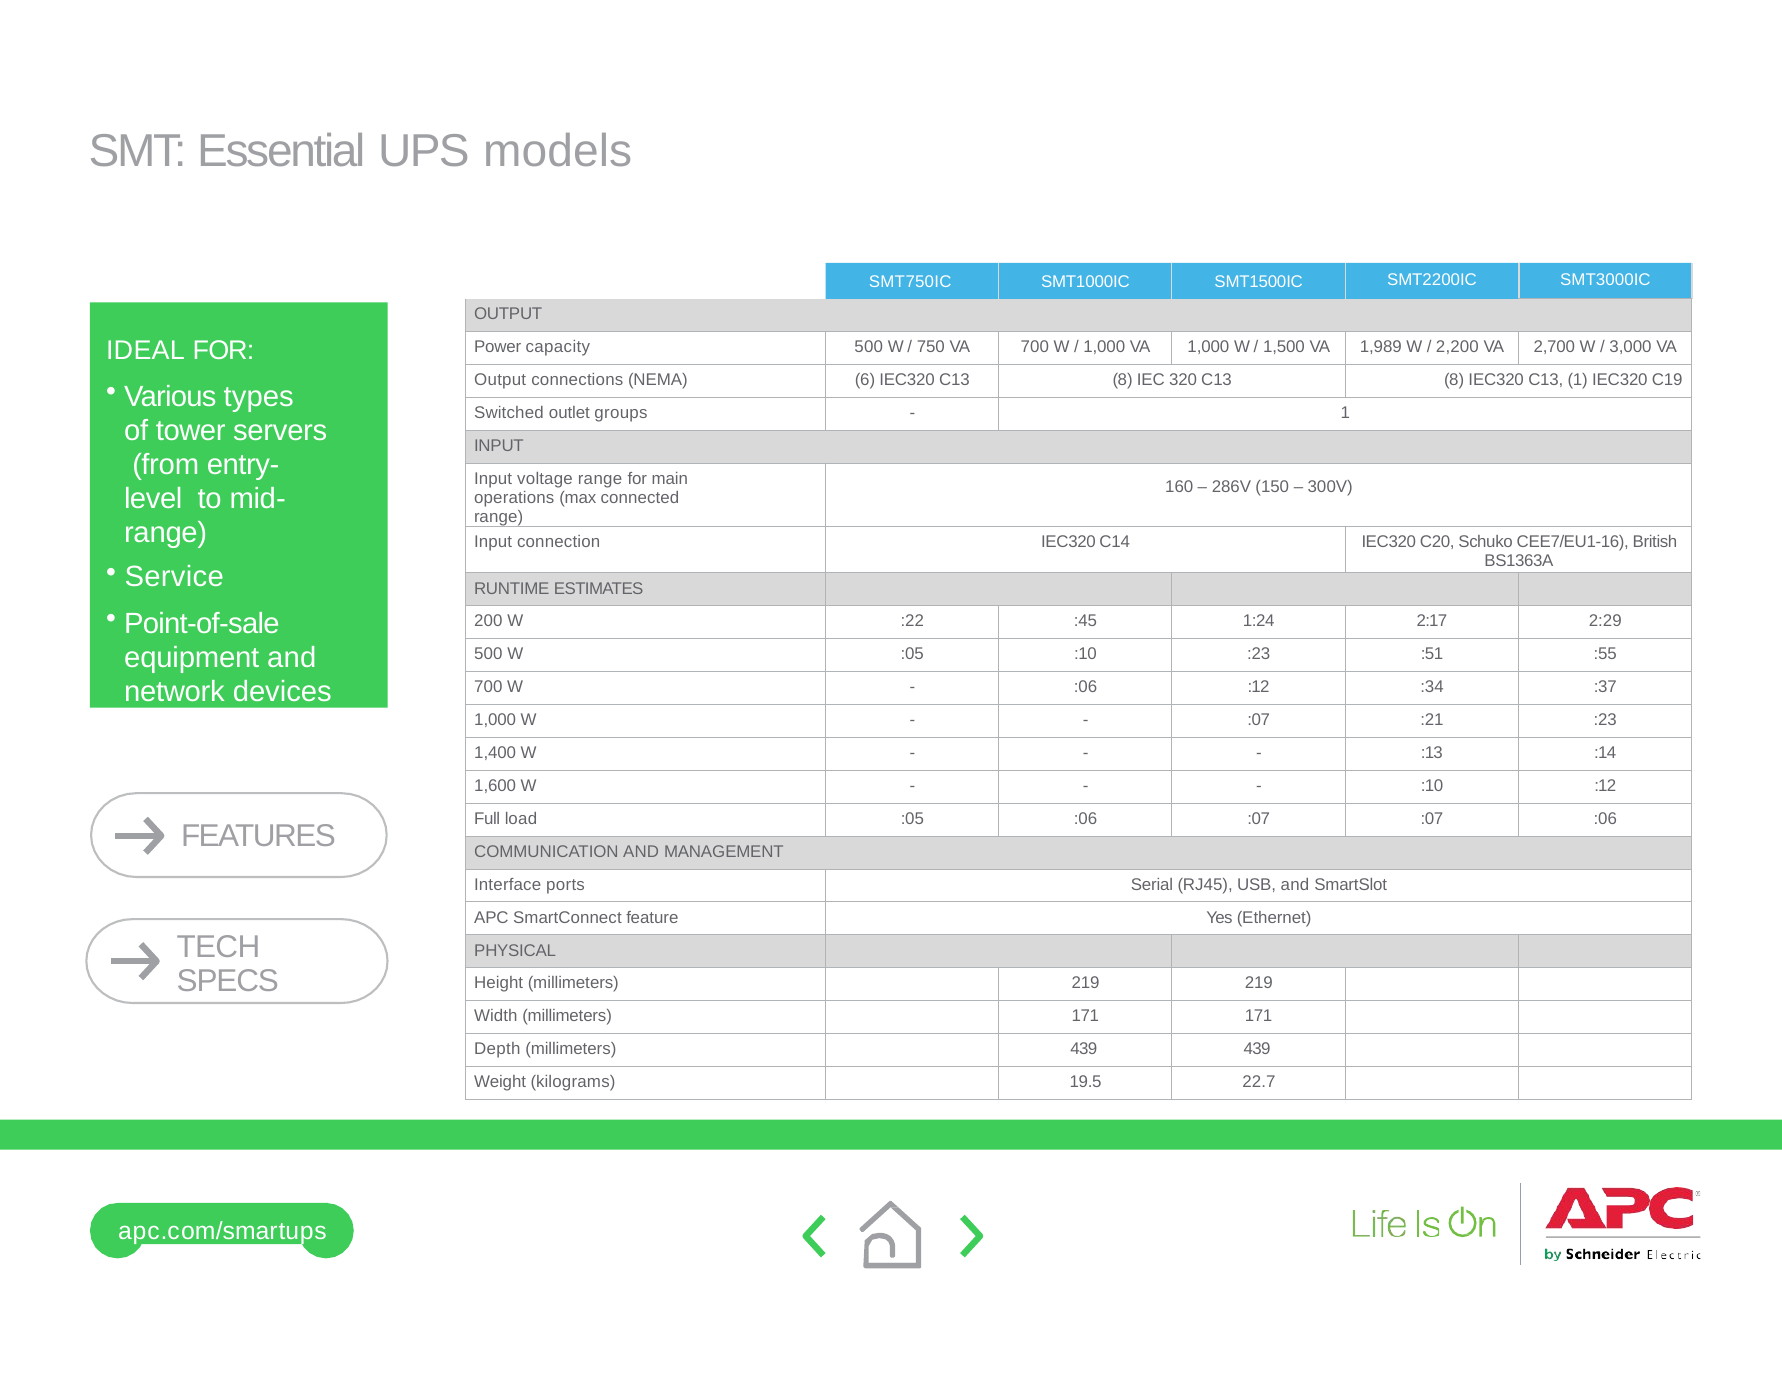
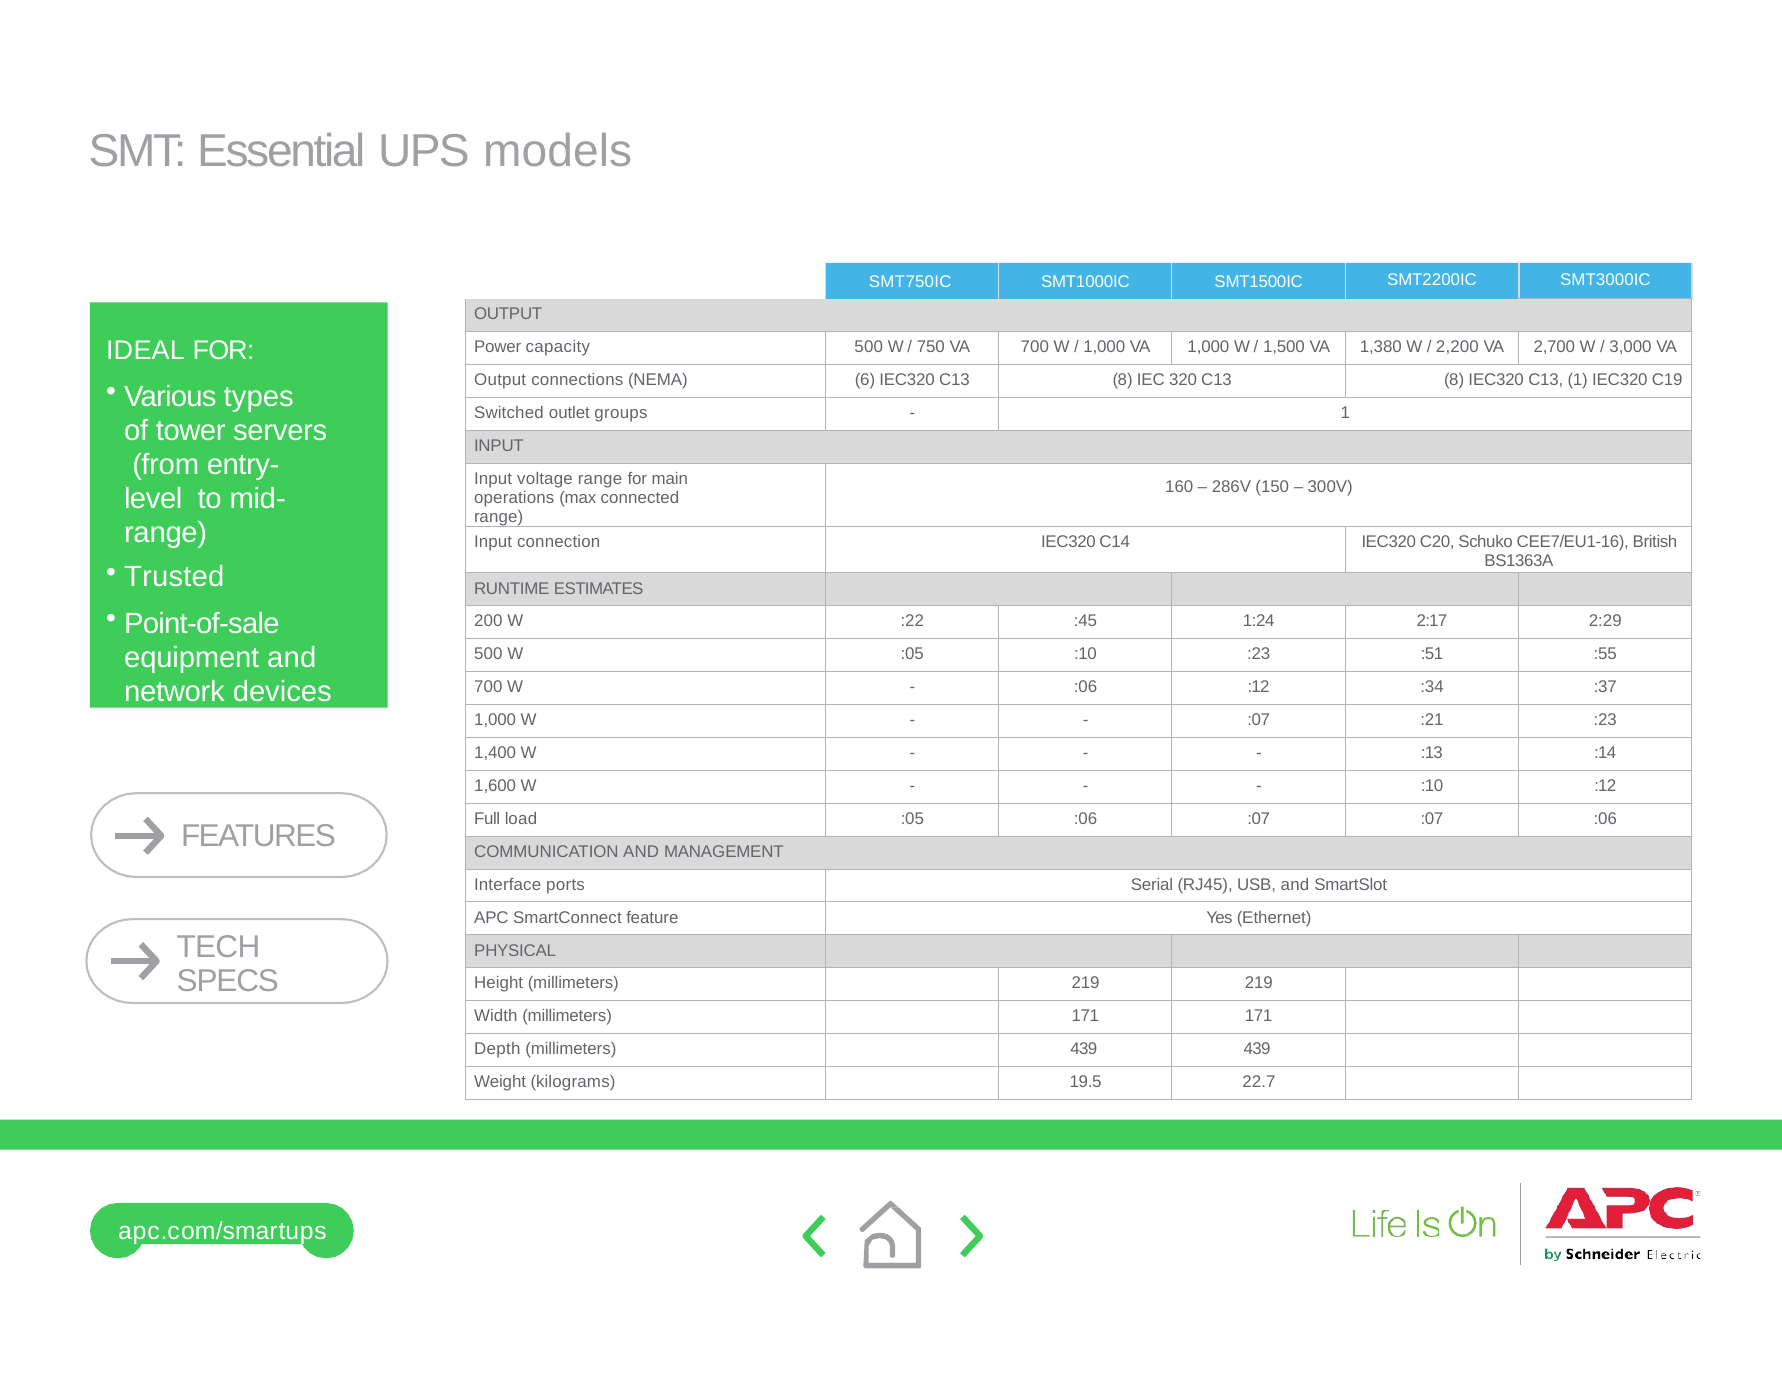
1,989: 1,989 -> 1,380
Service: Service -> Trusted
